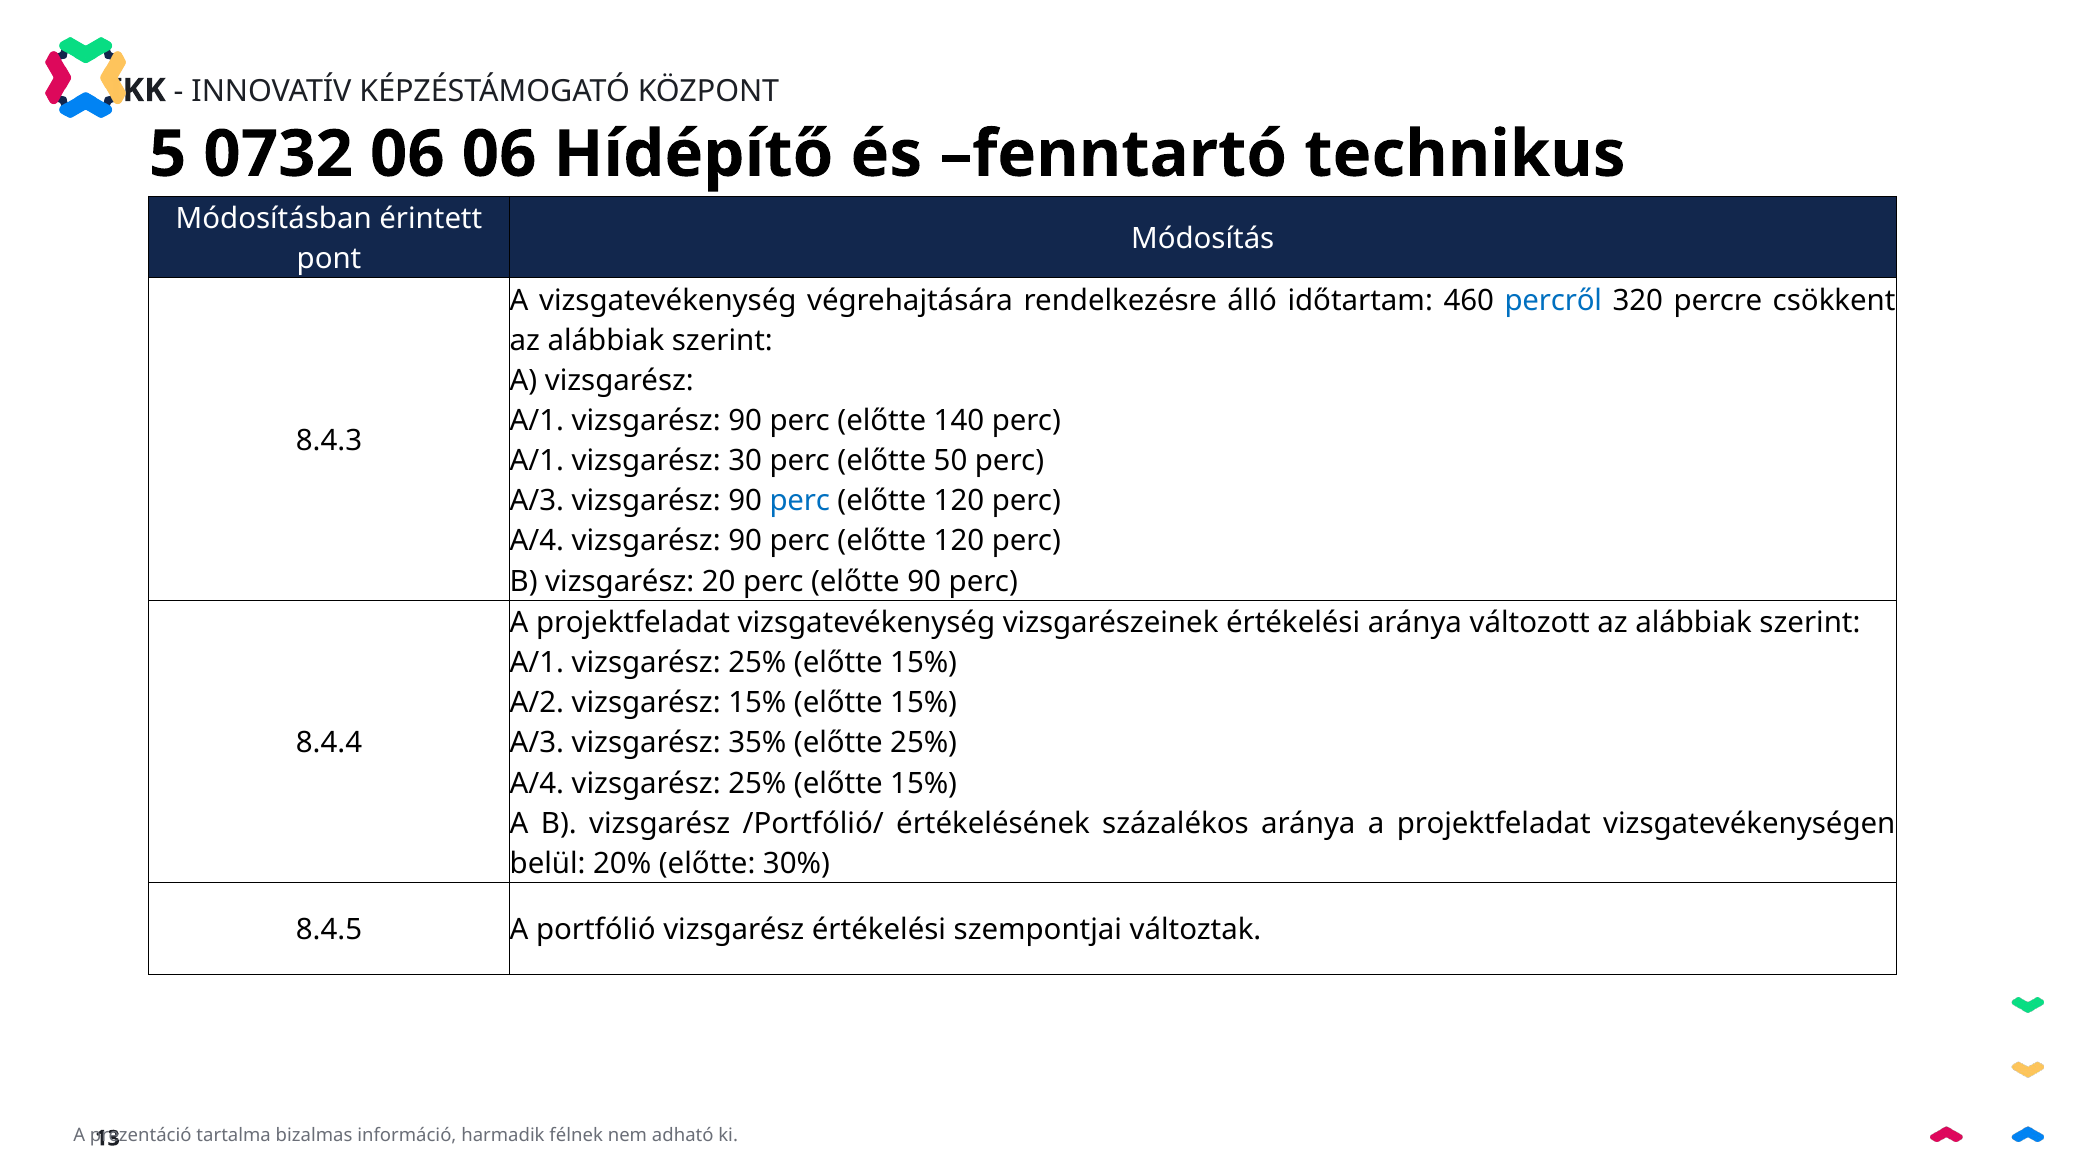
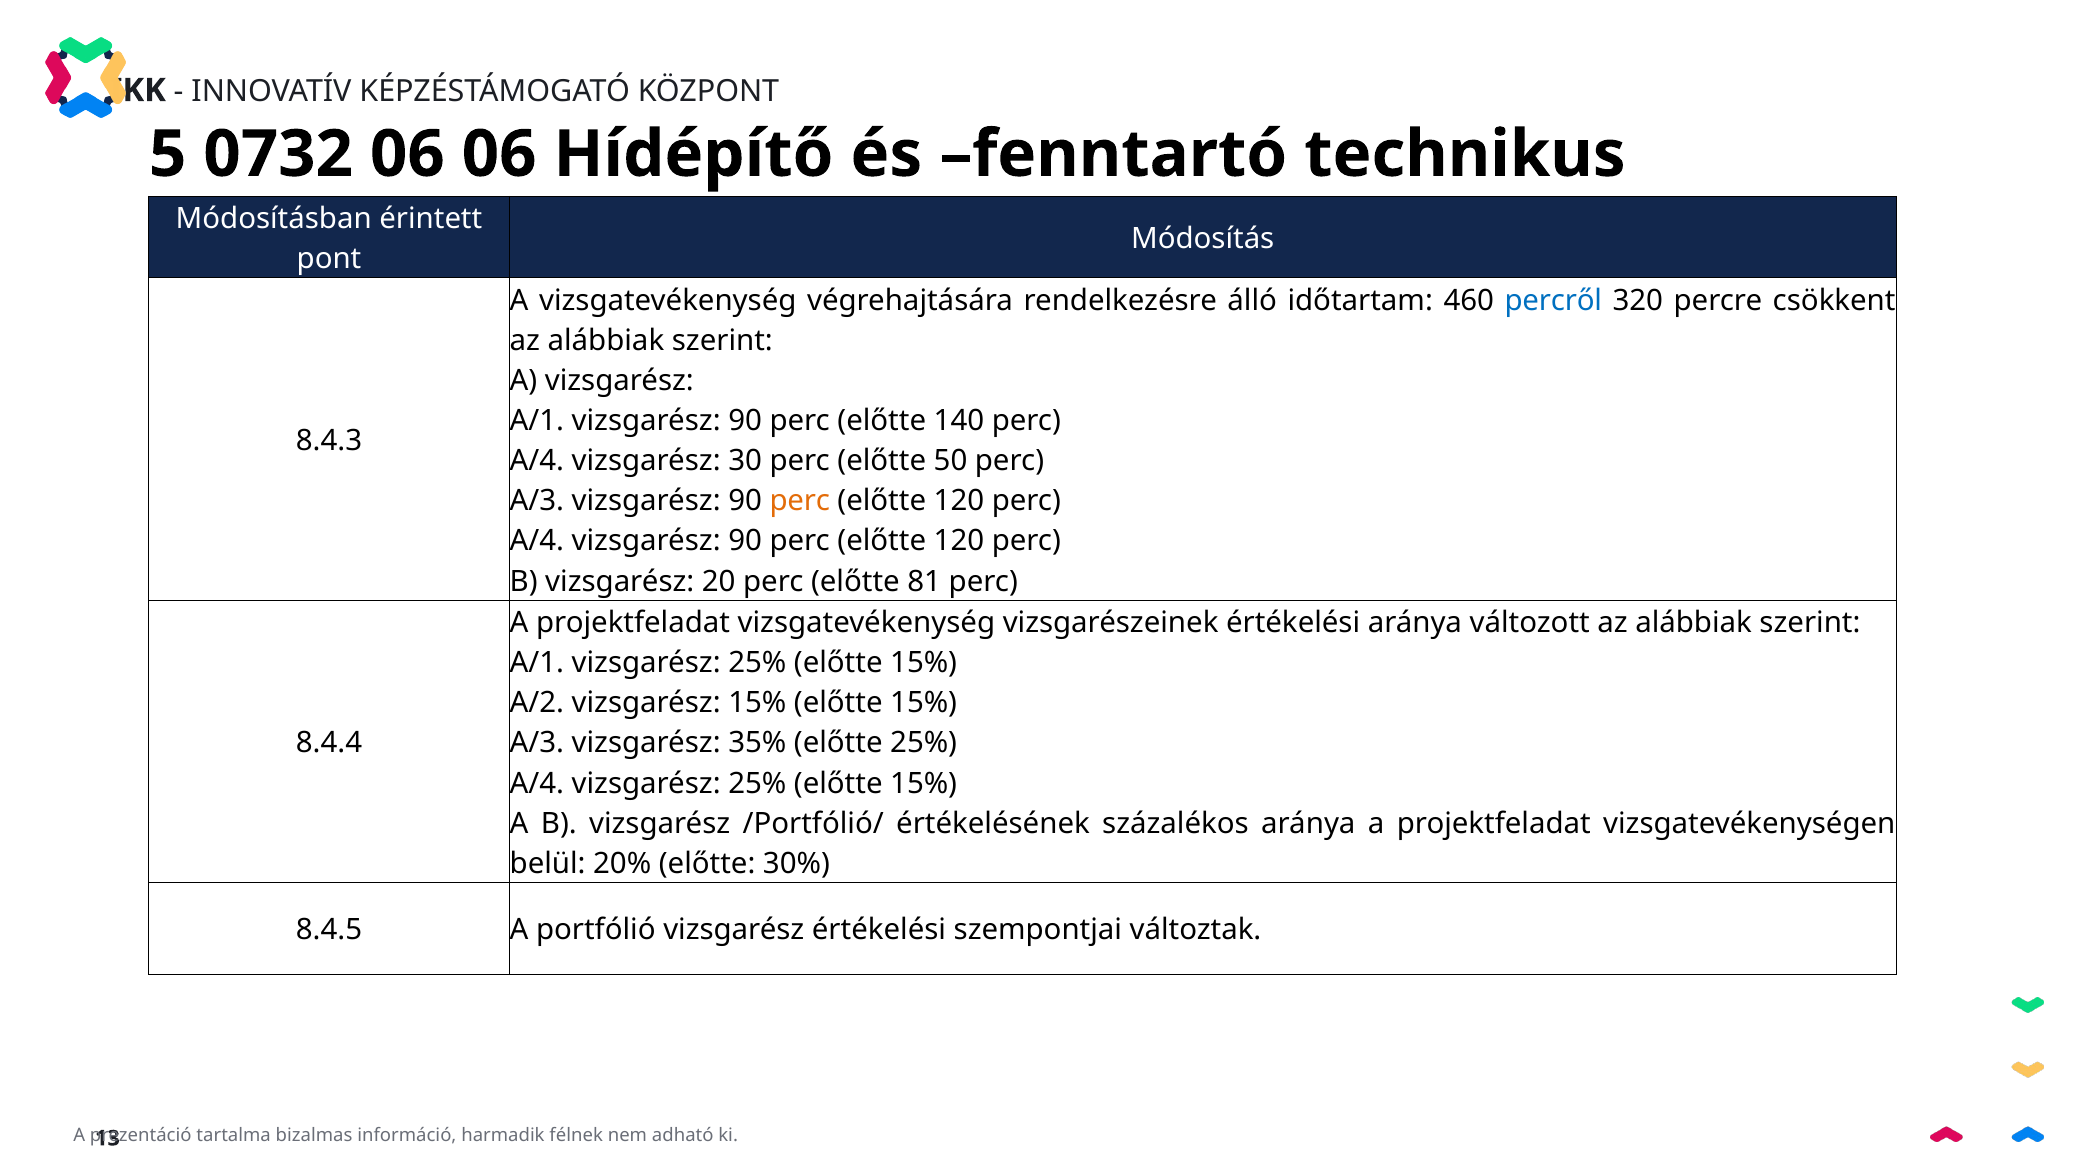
A/1 at (537, 461): A/1 -> A/4
perc at (800, 501) colour: blue -> orange
előtte 90: 90 -> 81
